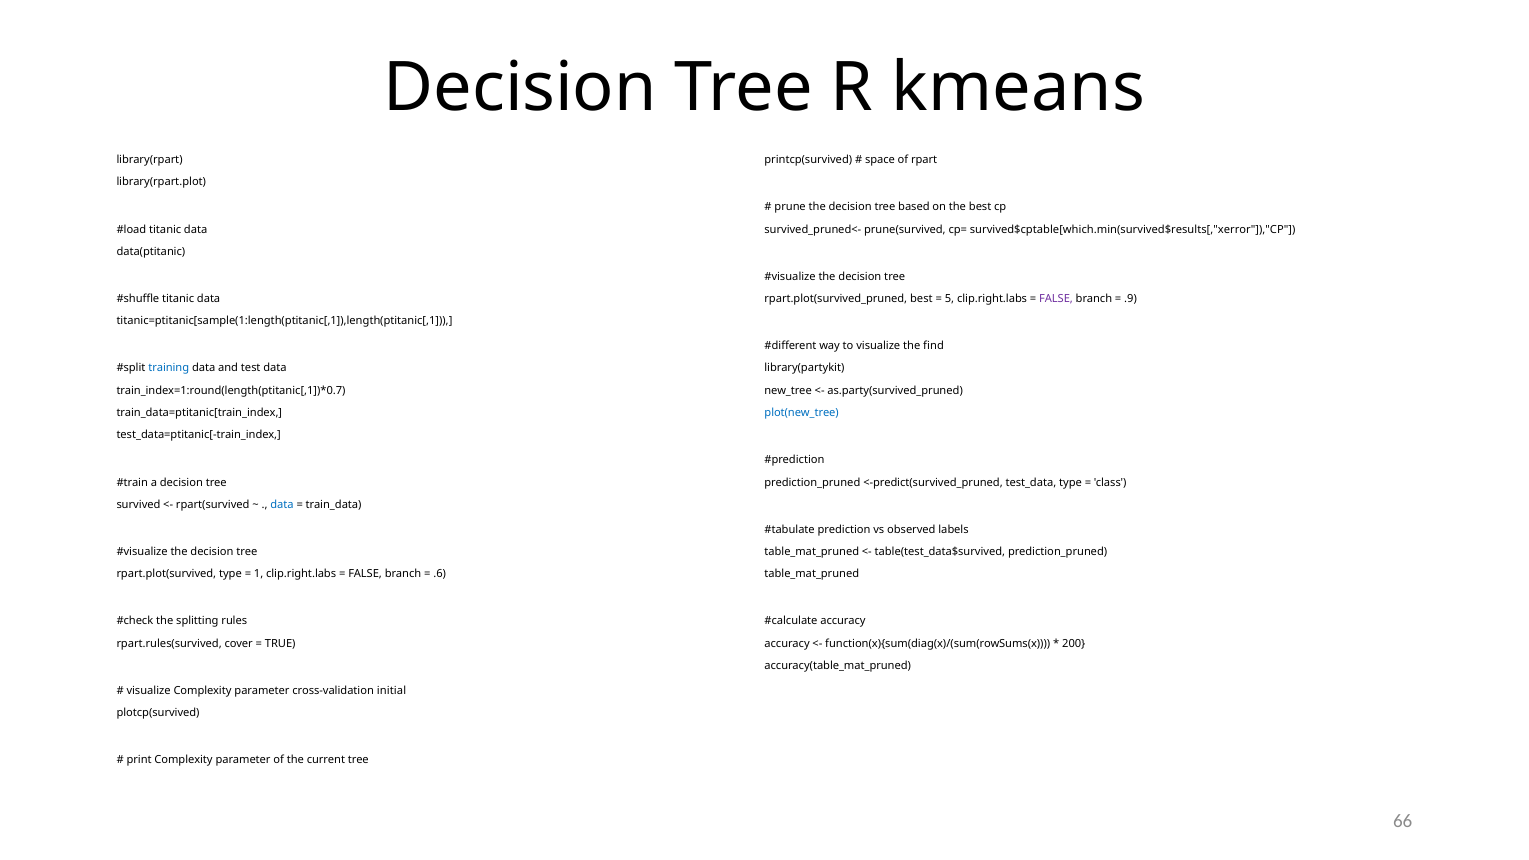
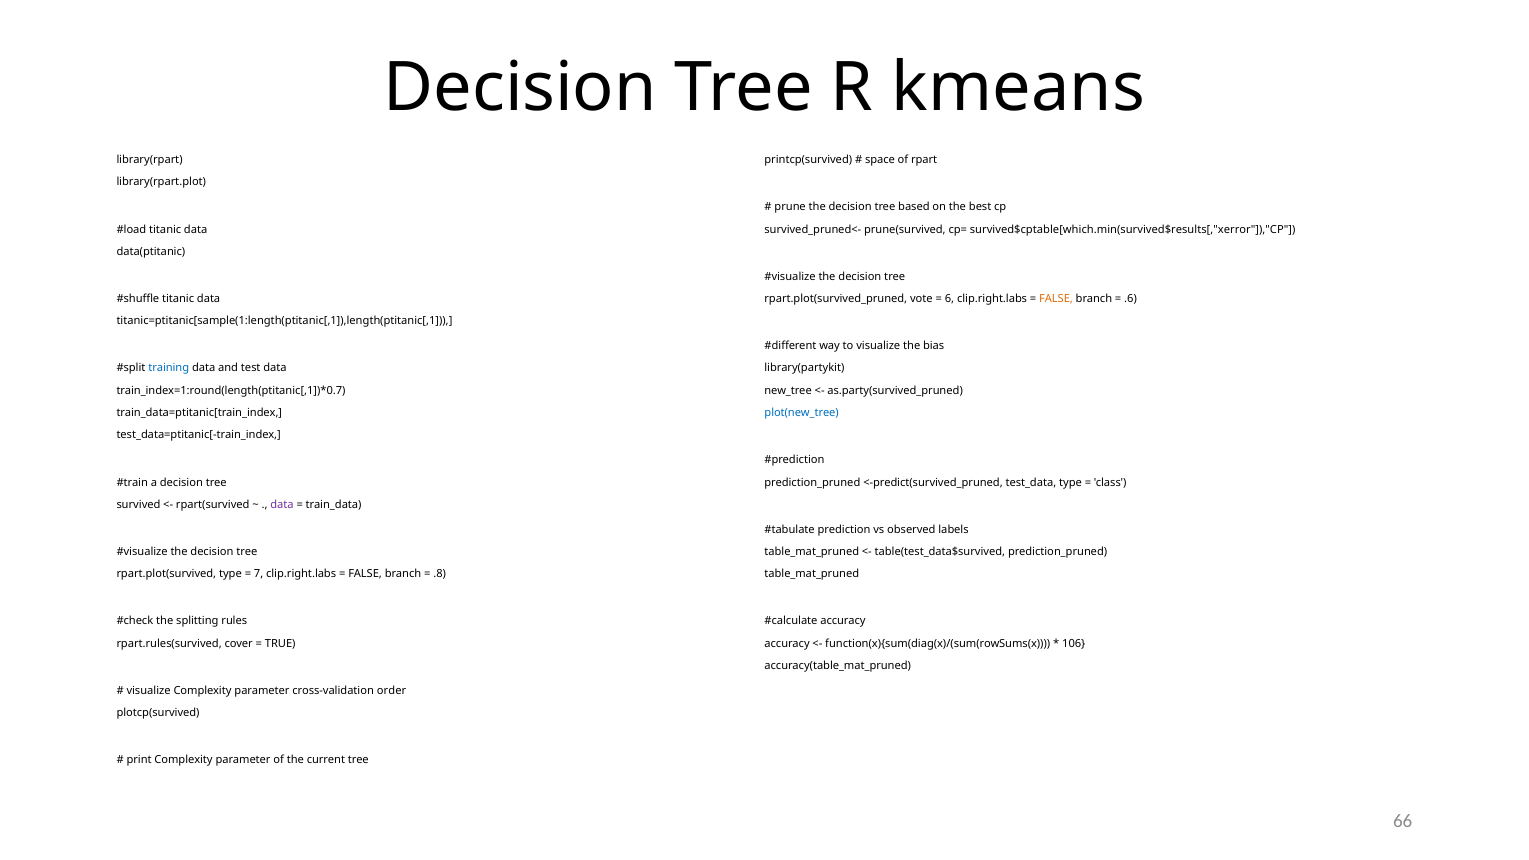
rpart.plot(survived_pruned best: best -> vote
5: 5 -> 6
FALSE at (1056, 299) colour: purple -> orange
.9: .9 -> .6
find: find -> bias
data at (282, 505) colour: blue -> purple
1: 1 -> 7
.6: .6 -> .8
200: 200 -> 106
initial: initial -> order
